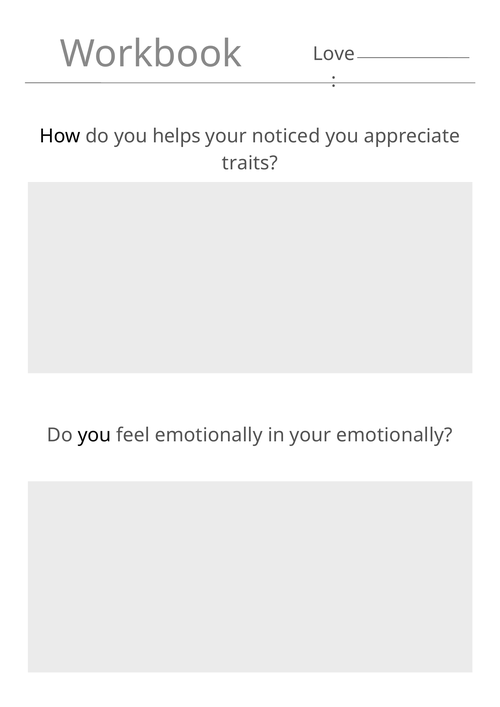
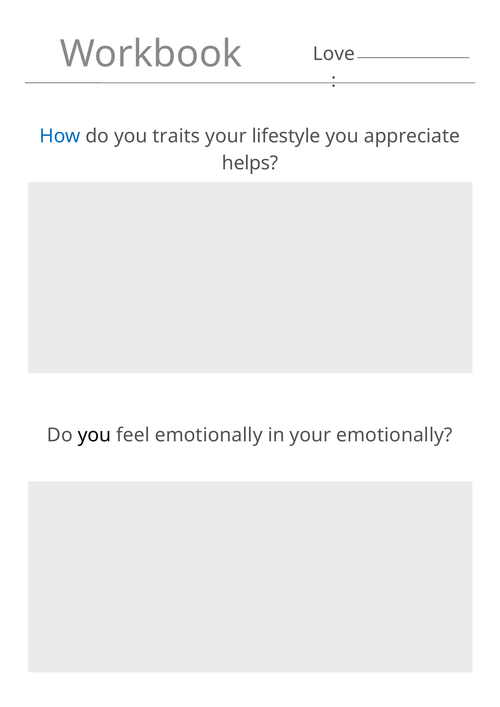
How colour: black -> blue
helps: helps -> traits
noticed: noticed -> lifestyle
traits: traits -> helps
